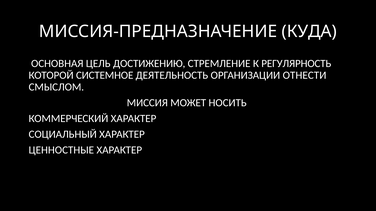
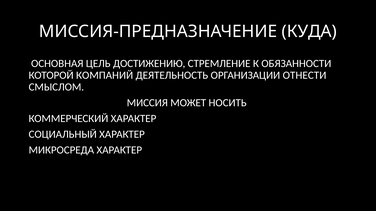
РЕГУЛЯРНОСТЬ: РЕГУЛЯРНОСТЬ -> ОБЯЗАННОСТИ
СИСТЕМНОЕ: СИСТЕМНОЕ -> КОМПАНИЙ
ЦЕННОСТНЫЕ: ЦЕННОСТНЫЕ -> МИКРОСРЕДА
